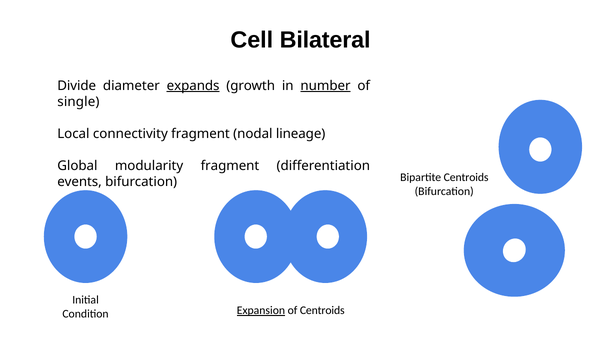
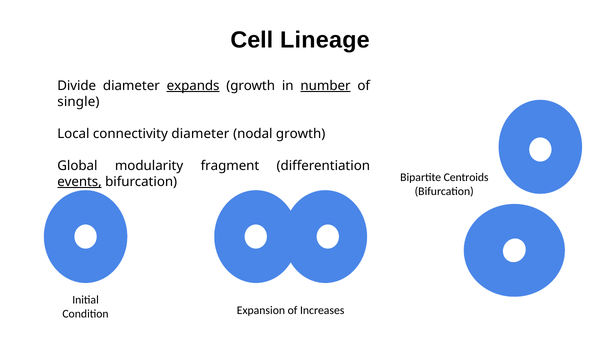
Bilateral: Bilateral -> Lineage
connectivity fragment: fragment -> diameter
nodal lineage: lineage -> growth
events underline: none -> present
Expansion underline: present -> none
of Centroids: Centroids -> Increases
